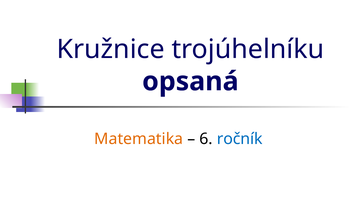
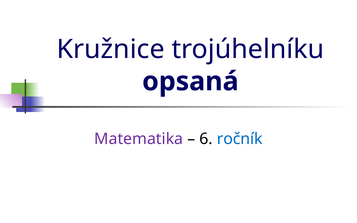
Matematika colour: orange -> purple
